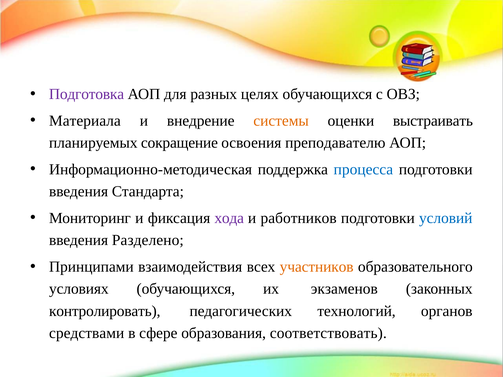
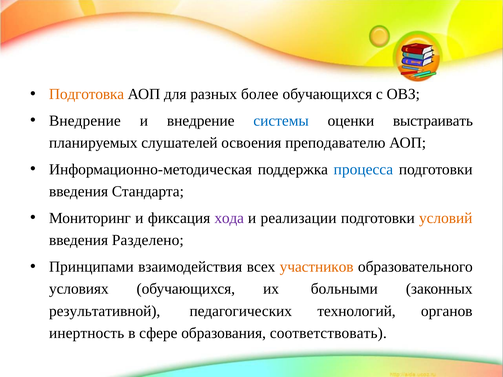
Подготовка colour: purple -> orange
целях: целях -> более
Материала at (85, 121): Материала -> Внедрение
системы colour: orange -> blue
сокращение: сокращение -> слушателей
работников: работников -> реализации
условий colour: blue -> orange
экзаменов: экзаменов -> больными
контролировать: контролировать -> результативной
средствами: средствами -> инертность
